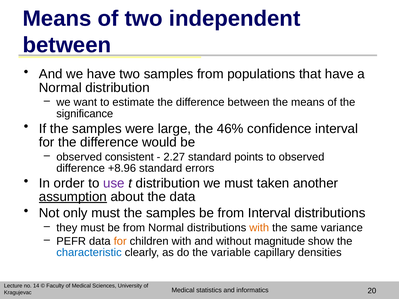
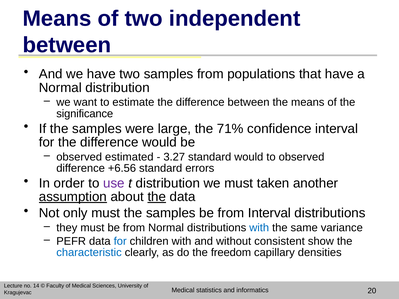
46%: 46% -> 71%
consistent: consistent -> estimated
2.27: 2.27 -> 3.27
standard points: points -> would
+8.96: +8.96 -> +6.56
the at (157, 197) underline: none -> present
with at (259, 228) colour: orange -> blue
for at (120, 241) colour: orange -> blue
magnitude: magnitude -> consistent
variable: variable -> freedom
